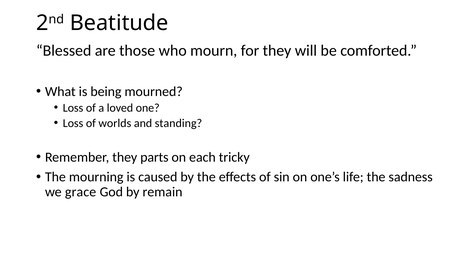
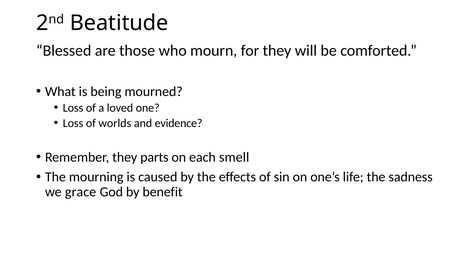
standing: standing -> evidence
tricky: tricky -> smell
remain: remain -> benefit
